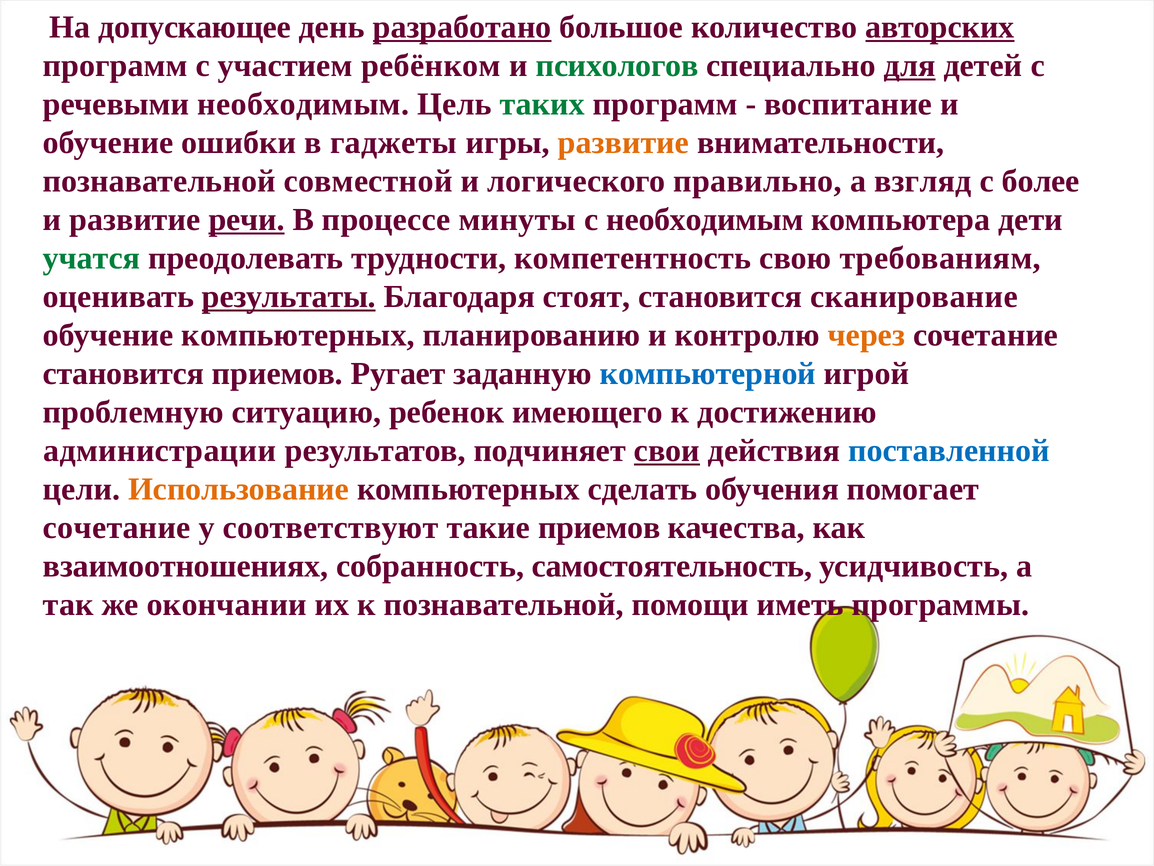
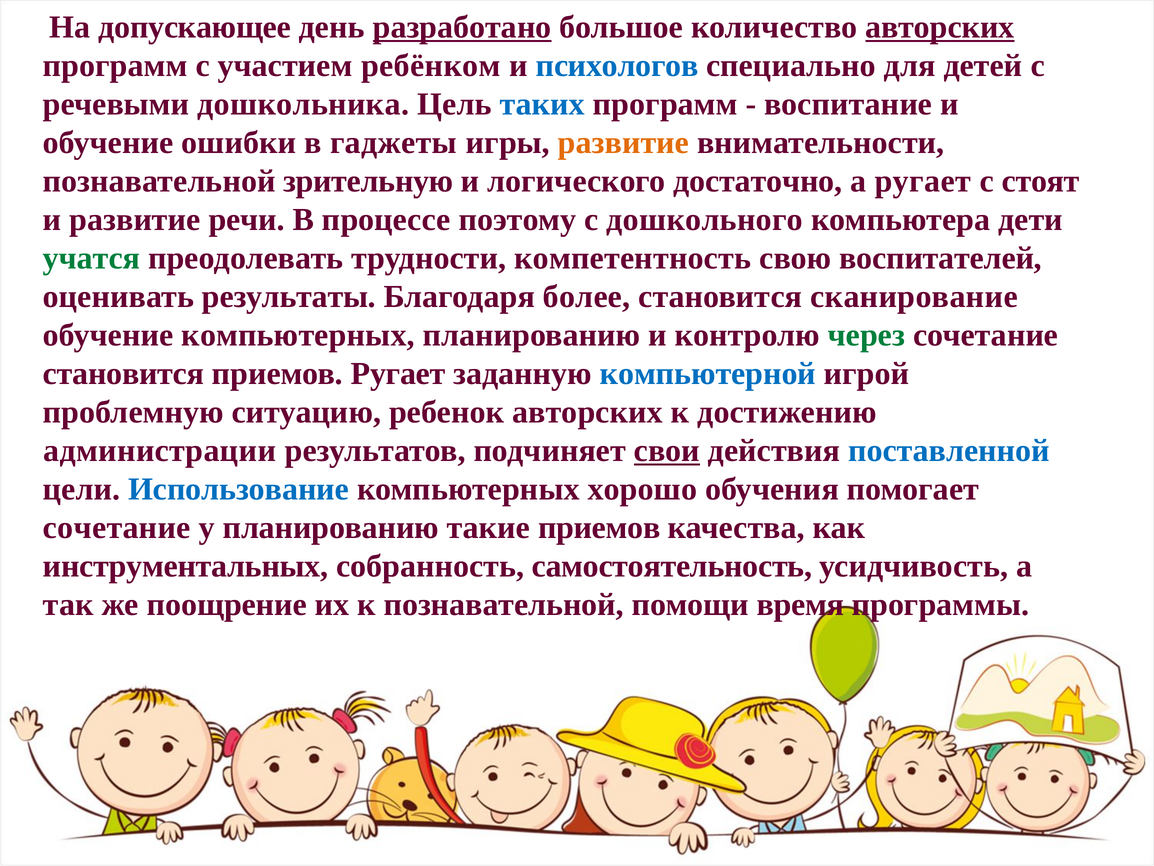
психологов colour: green -> blue
для underline: present -> none
речевыми необходимым: необходимым -> дошкольника
таких colour: green -> blue
совместной: совместной -> зрительную
правильно: правильно -> достаточно
а взгляд: взгляд -> ругает
более: более -> стоят
речи underline: present -> none
минуты: минуты -> поэтому
с необходимым: необходимым -> дошкольного
требованиям: требованиям -> воспитателей
результаты underline: present -> none
стоят: стоят -> более
через colour: orange -> green
ребенок имеющего: имеющего -> авторских
Использование colour: orange -> blue
сделать: сделать -> хорошо
у соответствуют: соответствуют -> планированию
взаимоотношениях: взаимоотношениях -> инструментальных
окончании: окончании -> поощрение
иметь: иметь -> время
